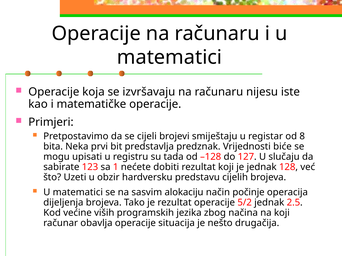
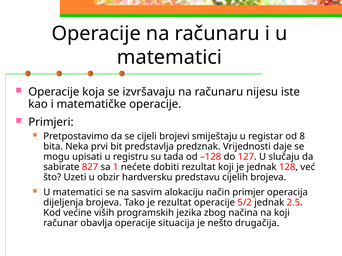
biće: biće -> daje
123: 123 -> 827
počinje: počinje -> primjer
